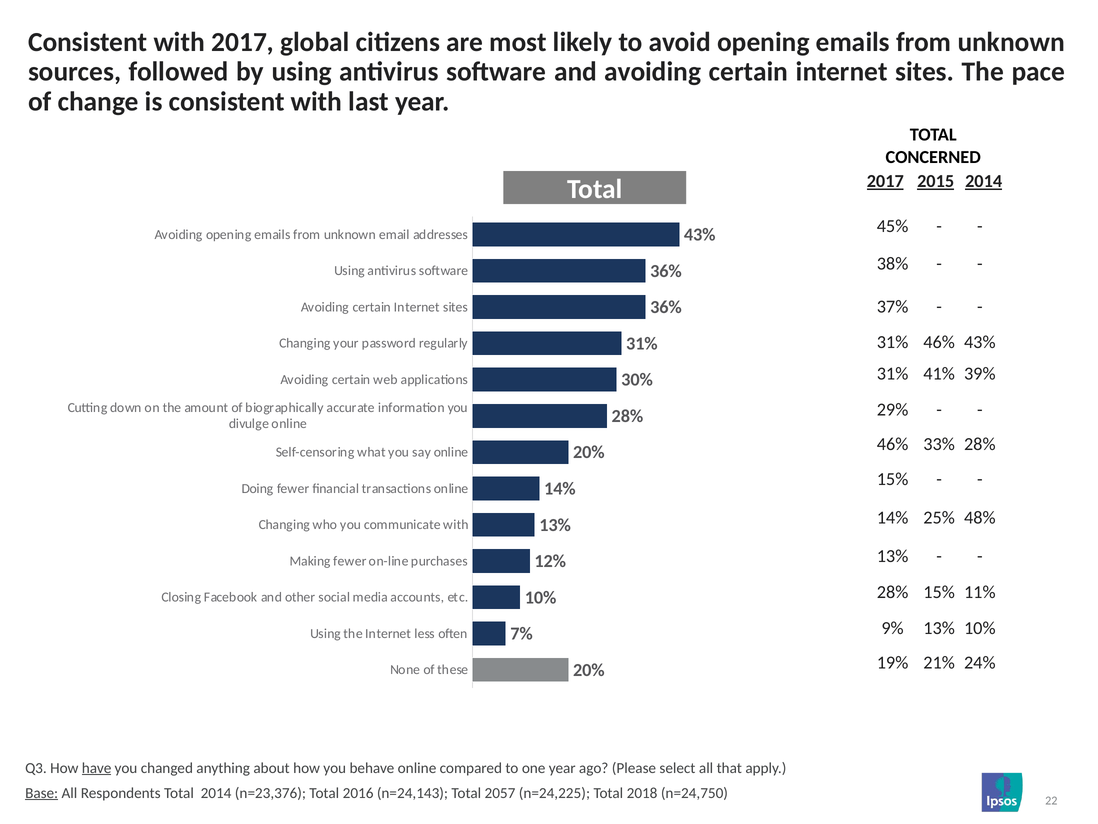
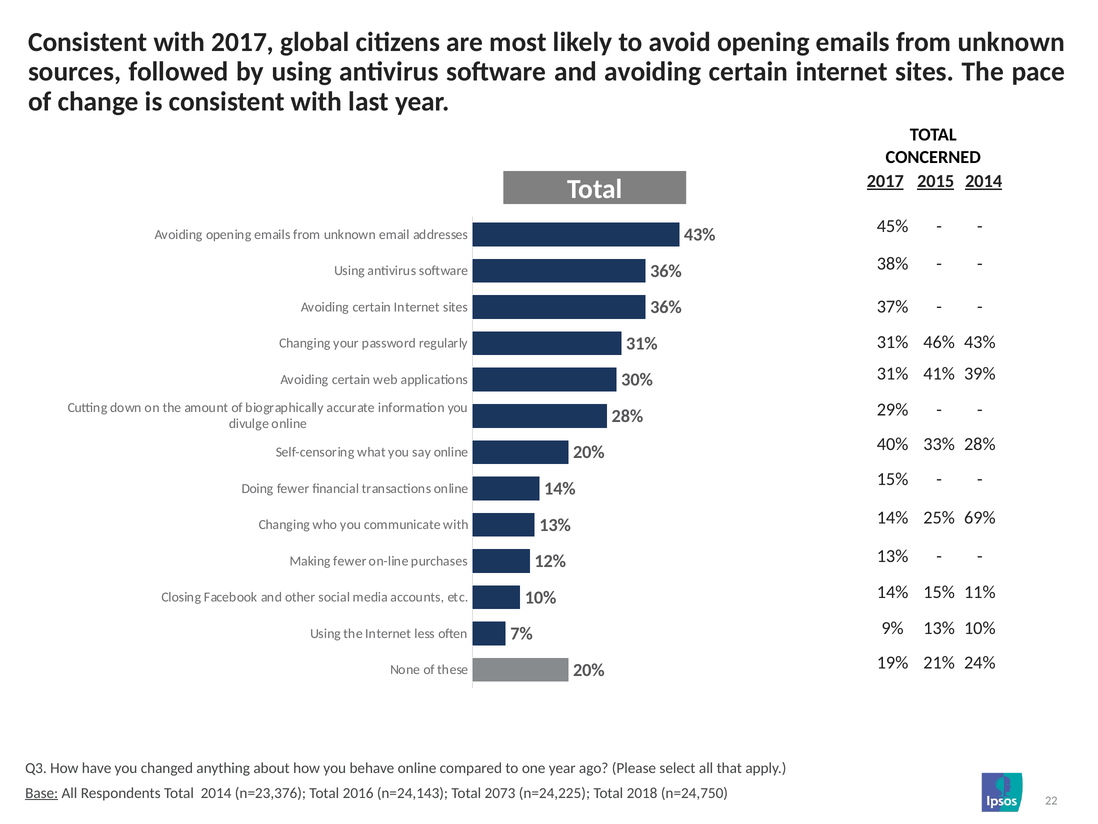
46% at (893, 444): 46% -> 40%
48%: 48% -> 69%
28% at (893, 592): 28% -> 14%
have underline: present -> none
2057: 2057 -> 2073
